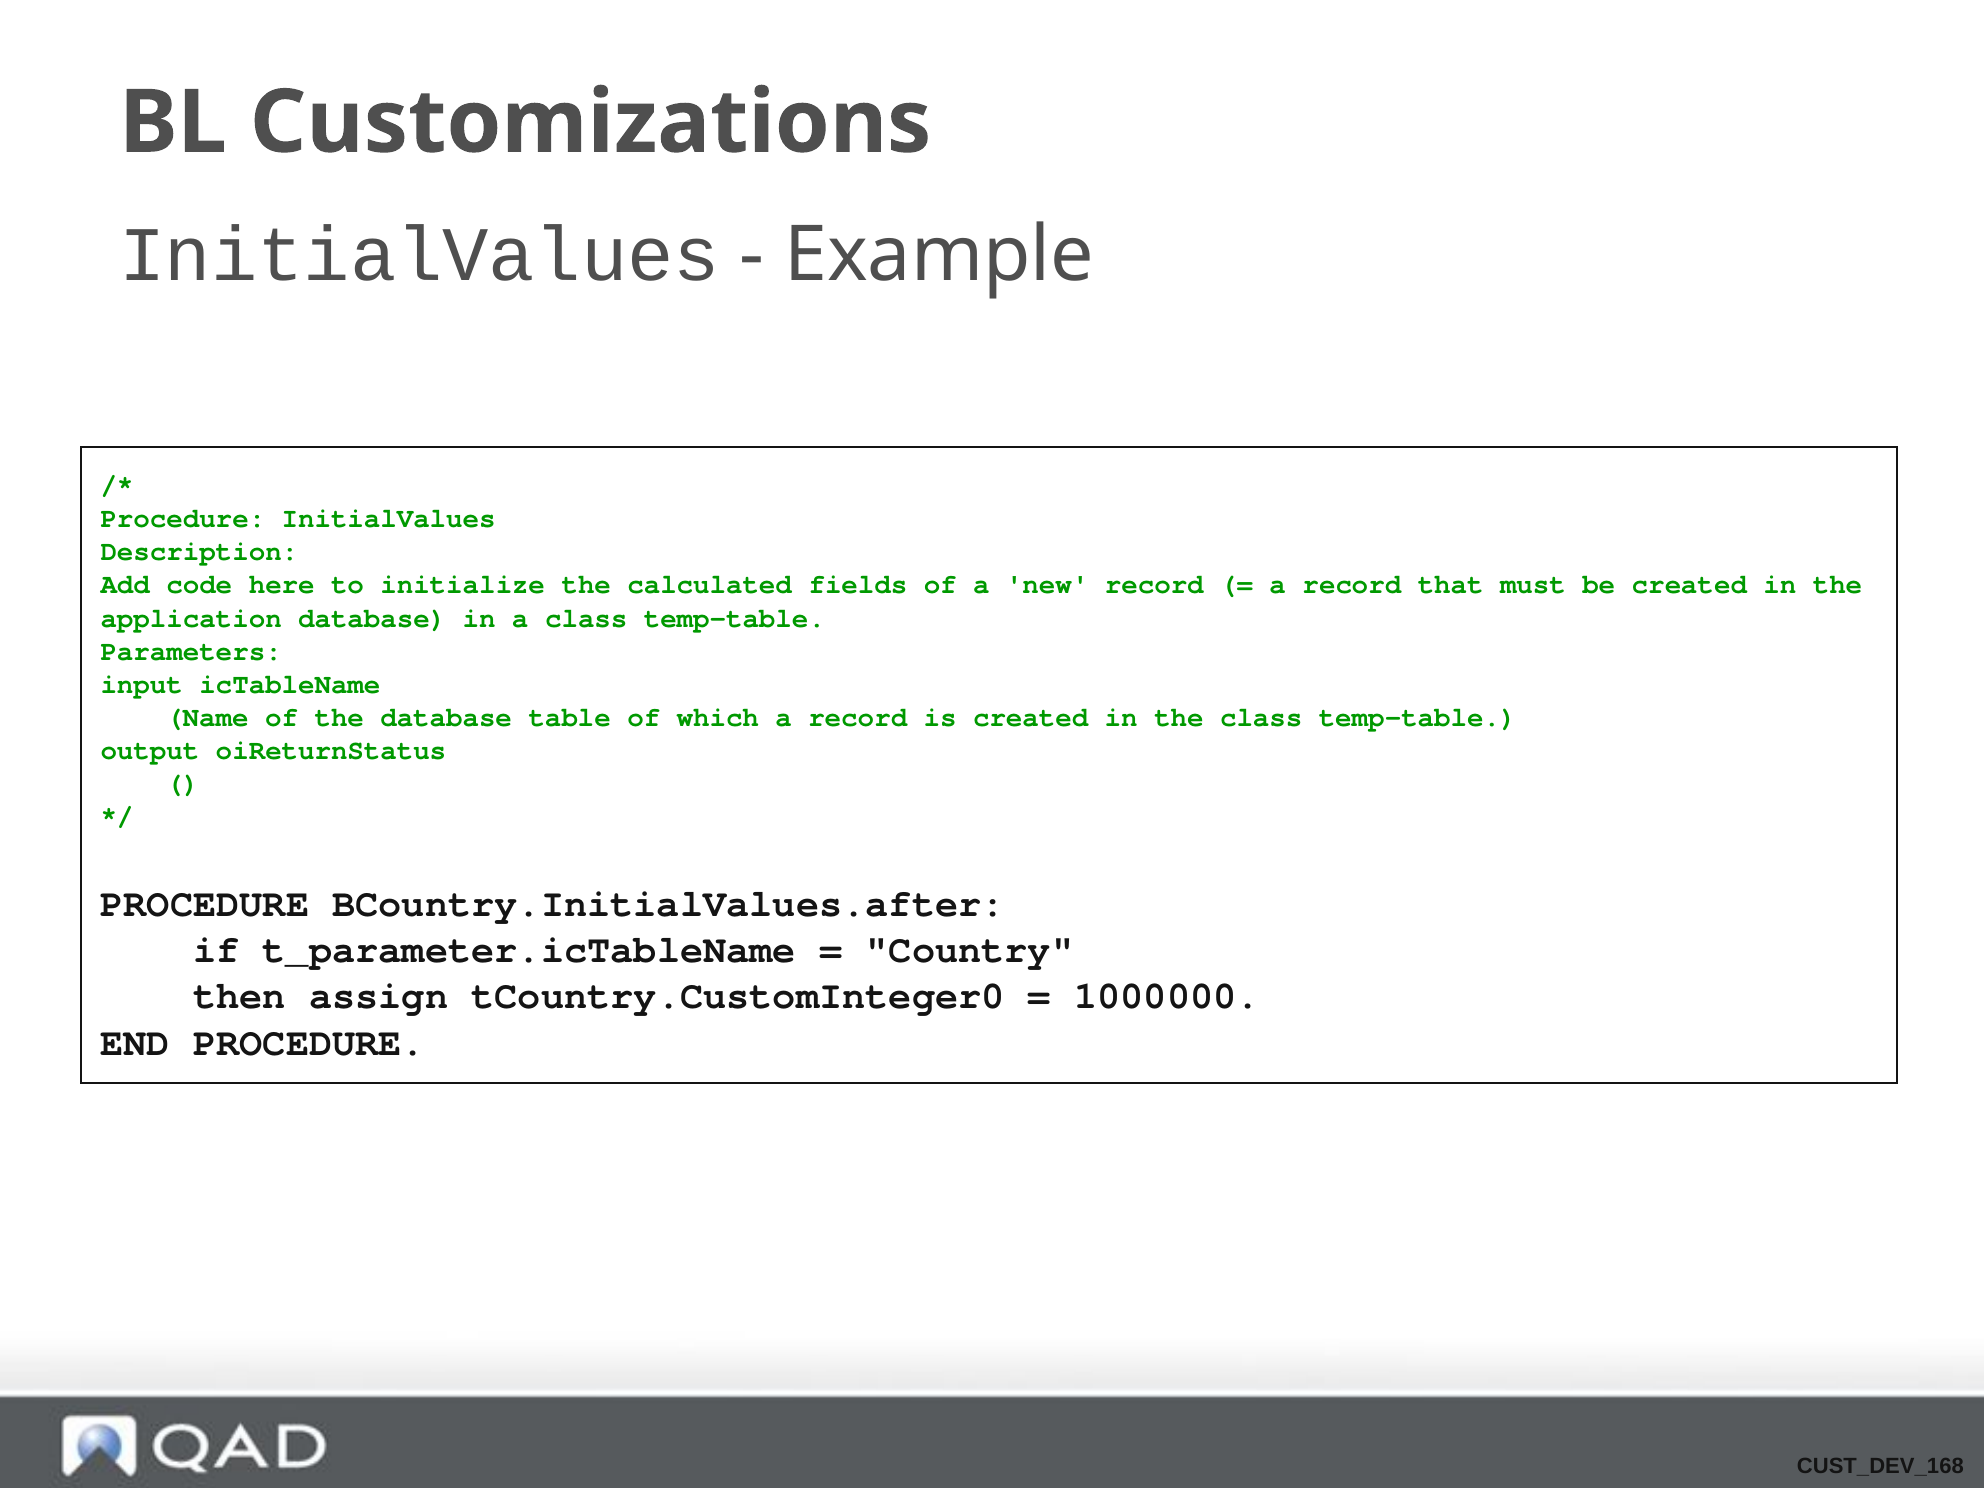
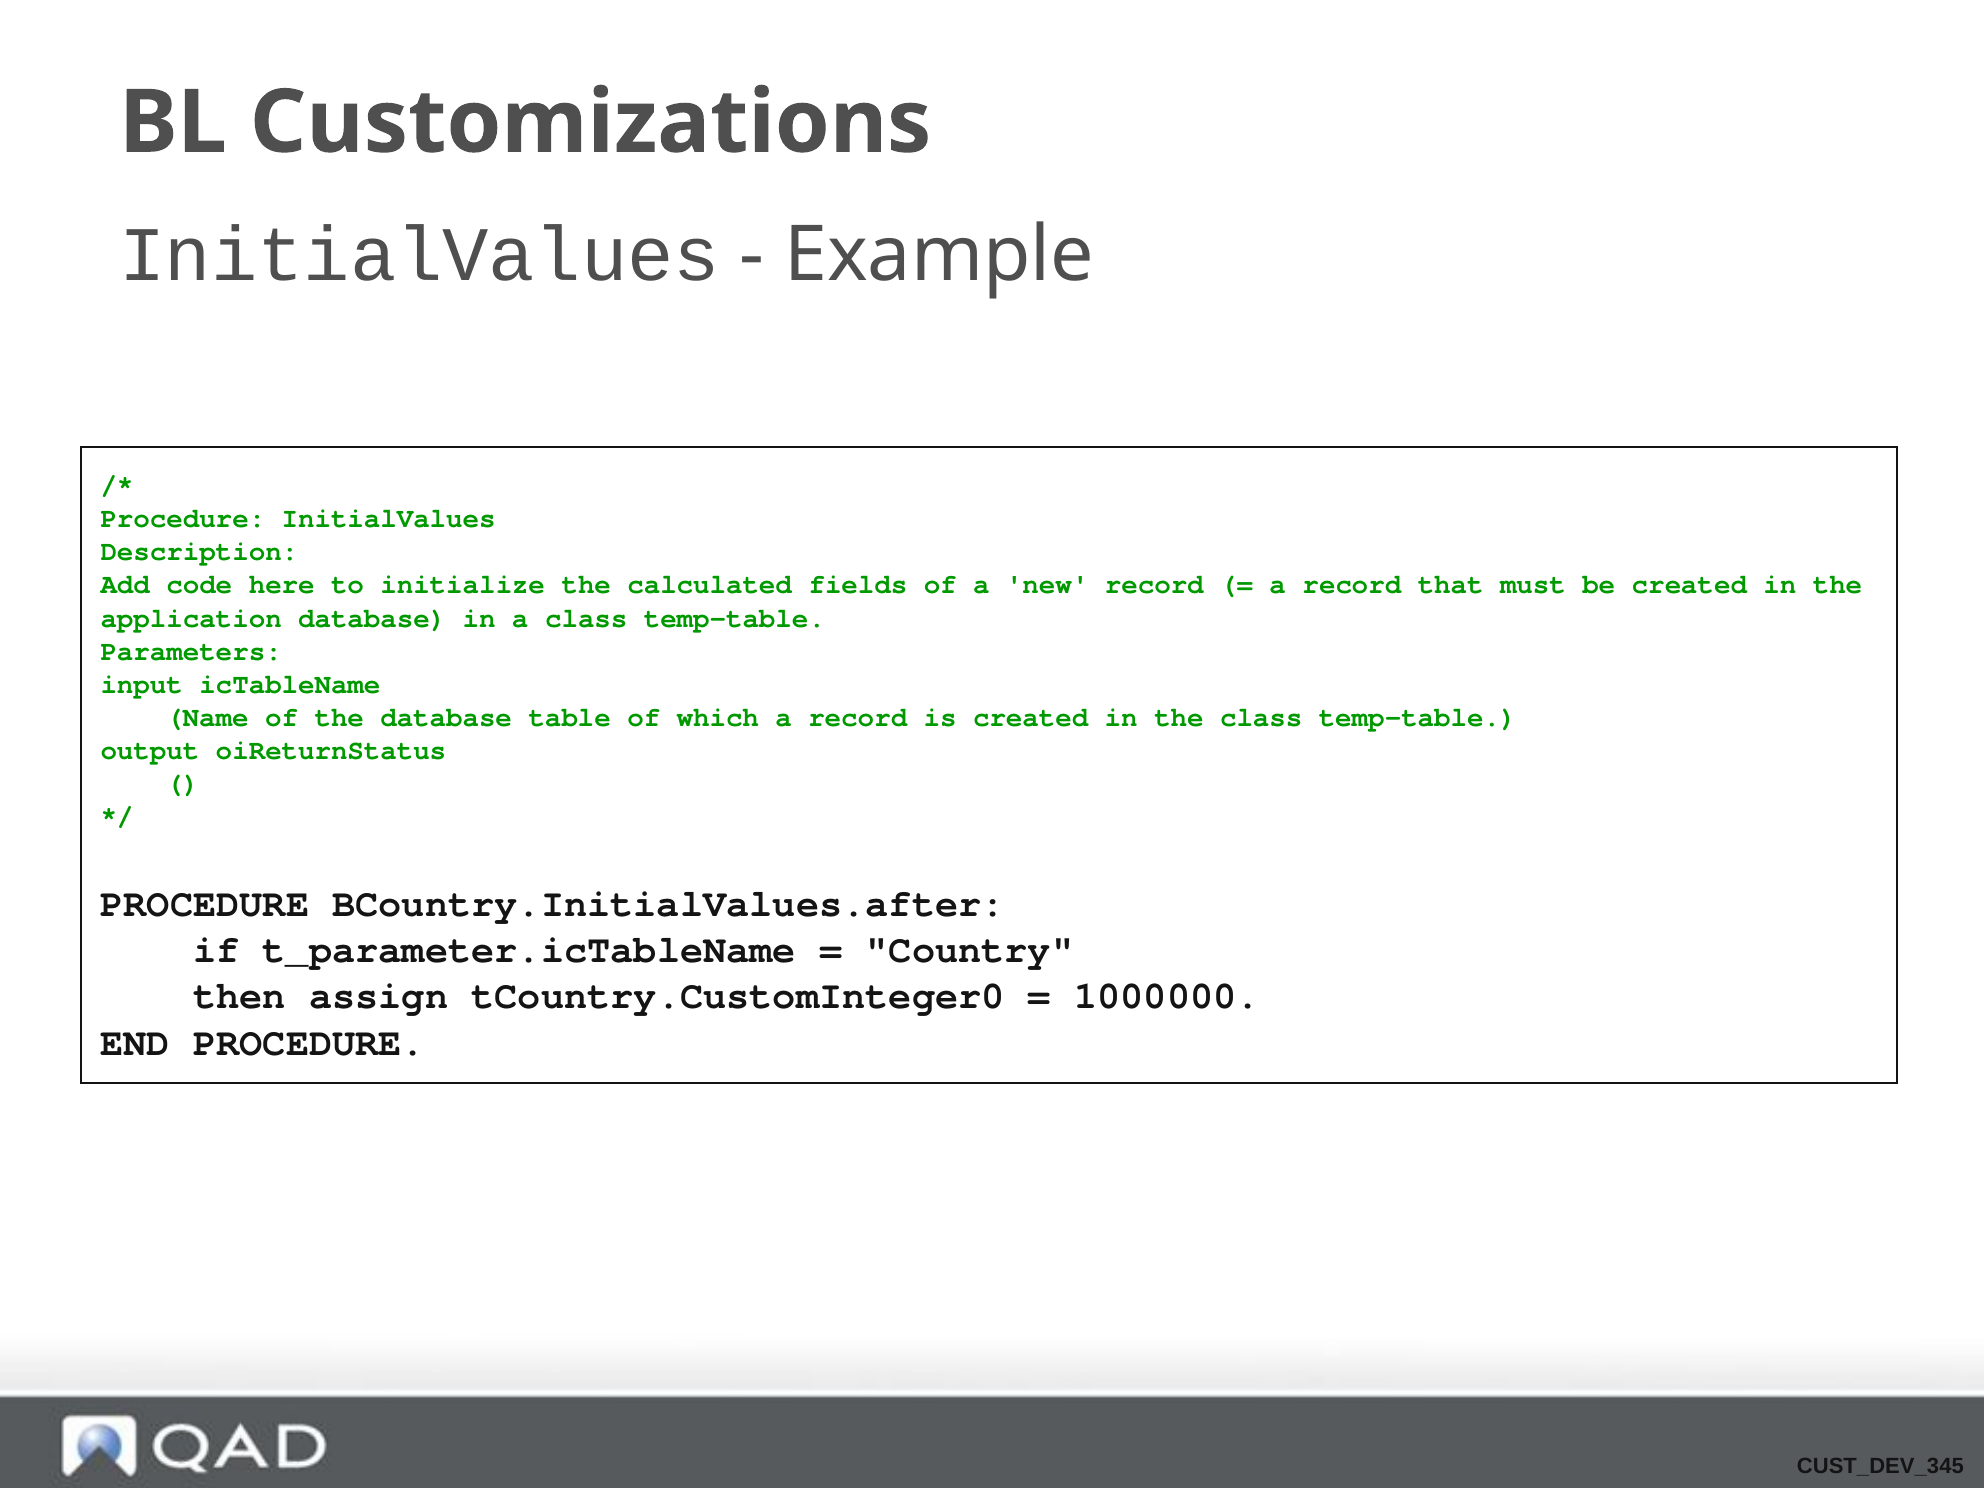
CUST_DEV_168: CUST_DEV_168 -> CUST_DEV_345
